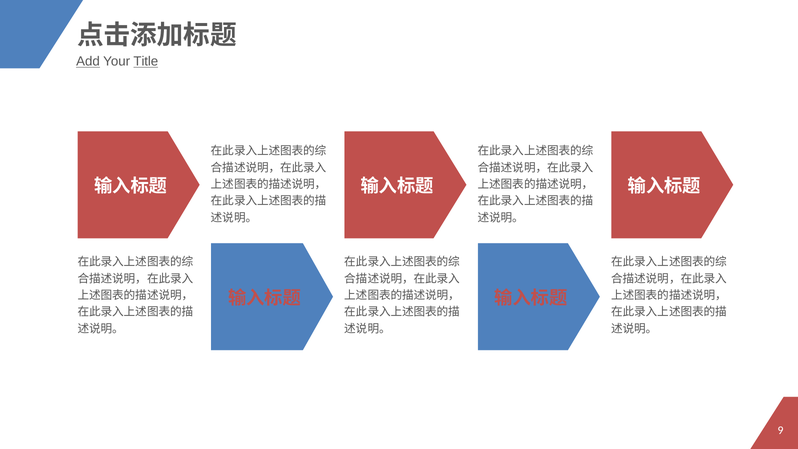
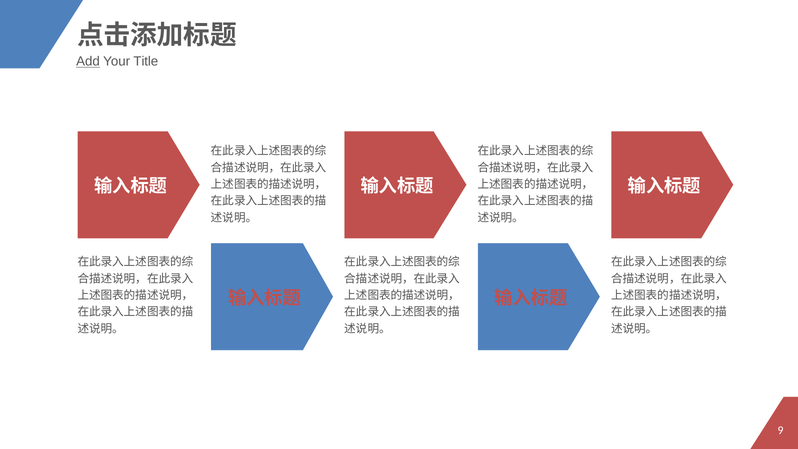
Title underline: present -> none
